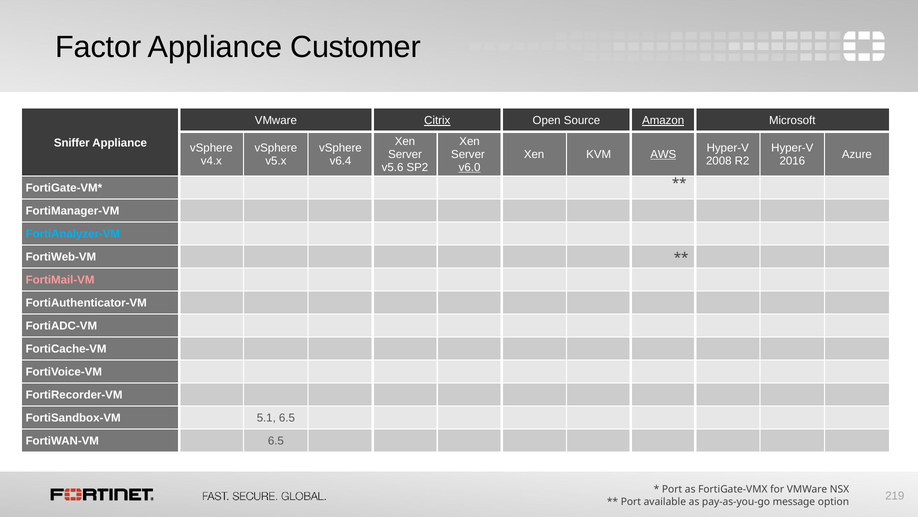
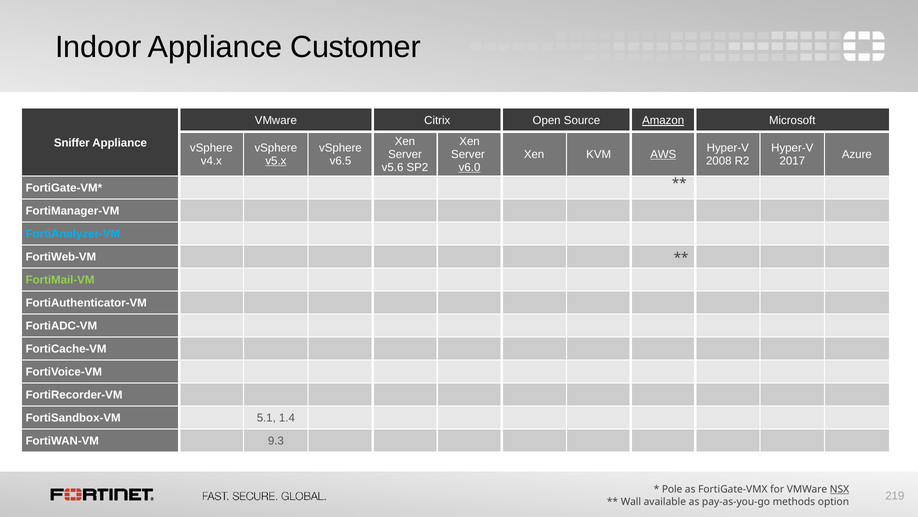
Factor: Factor -> Indoor
Citrix underline: present -> none
v5.x underline: none -> present
v6.4: v6.4 -> v6.5
2016: 2016 -> 2017
FortiMail-VM colour: pink -> light green
5.1 6.5: 6.5 -> 1.4
FortiWAN-VM 6.5: 6.5 -> 9.3
Port at (672, 489): Port -> Pole
NSX underline: none -> present
Port at (631, 501): Port -> Wall
message: message -> methods
